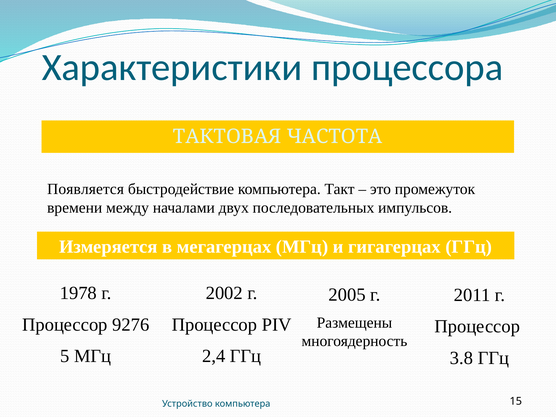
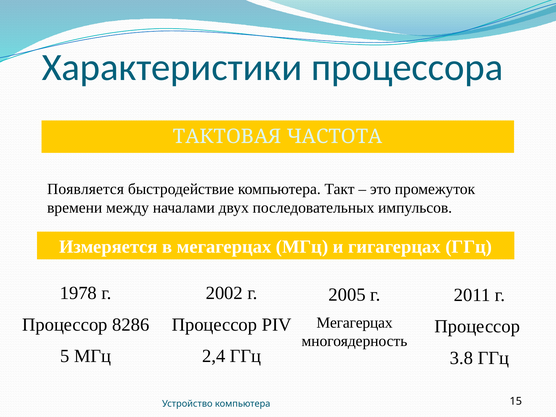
Размещены at (354, 323): Размещены -> Мегагерцах
9276: 9276 -> 8286
